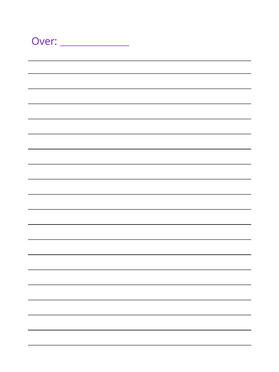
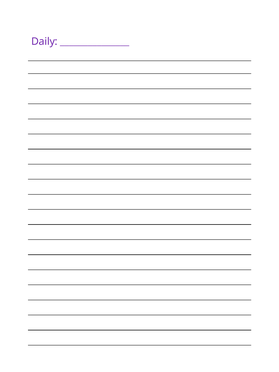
Over: Over -> Daily
